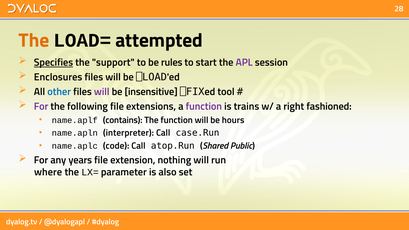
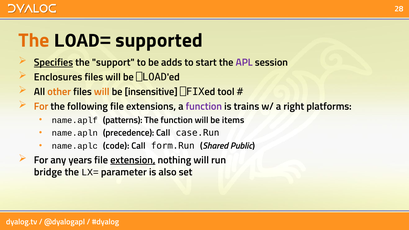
attempted: attempted -> supported
rules: rules -> adds
other colour: blue -> orange
will at (102, 92) colour: purple -> orange
For at (41, 107) colour: purple -> orange
fashioned: fashioned -> platforms
contains: contains -> patterns
hours: hours -> items
interpreter: interpreter -> precedence
atop.Run: atop.Run -> form.Run
extension underline: none -> present
where: where -> bridge
